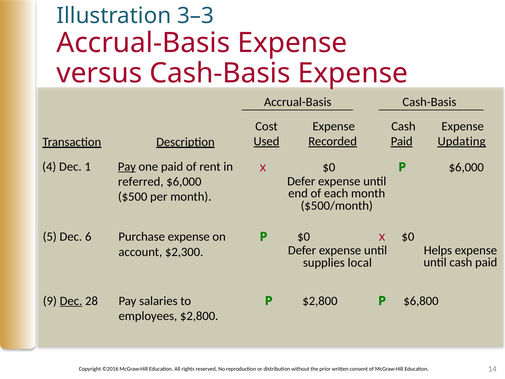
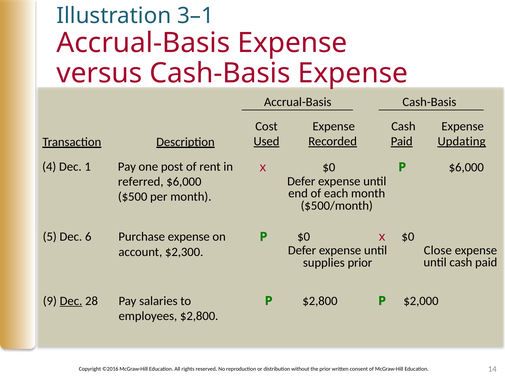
3–3: 3–3 -> 3–1
Pay at (127, 166) underline: present -> none
one paid: paid -> post
Helps: Helps -> Close
supplies local: local -> prior
$6,800: $6,800 -> $2,000
